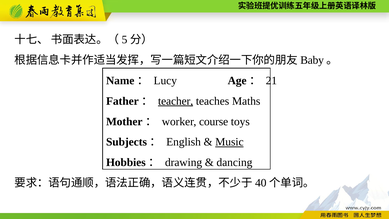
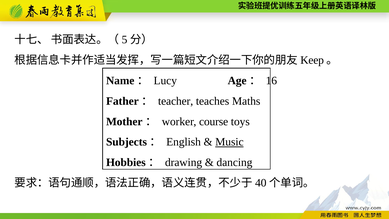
Baby: Baby -> Keep
21: 21 -> 16
teacher underline: present -> none
